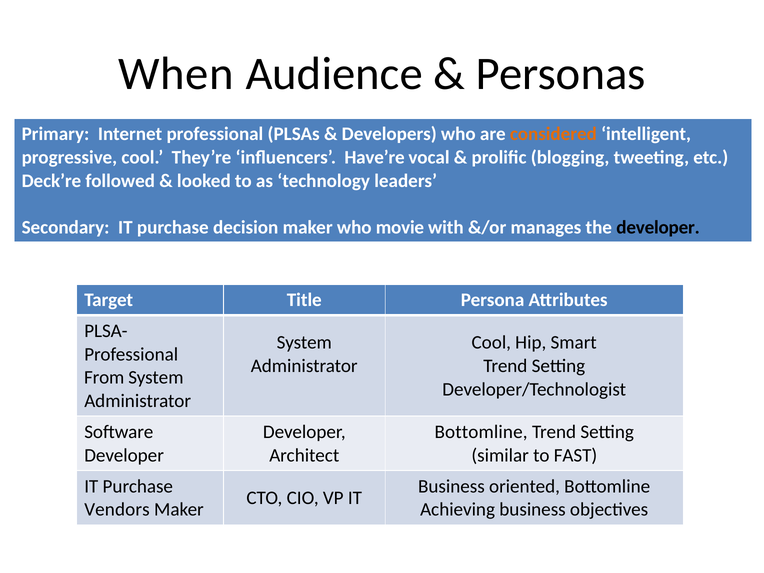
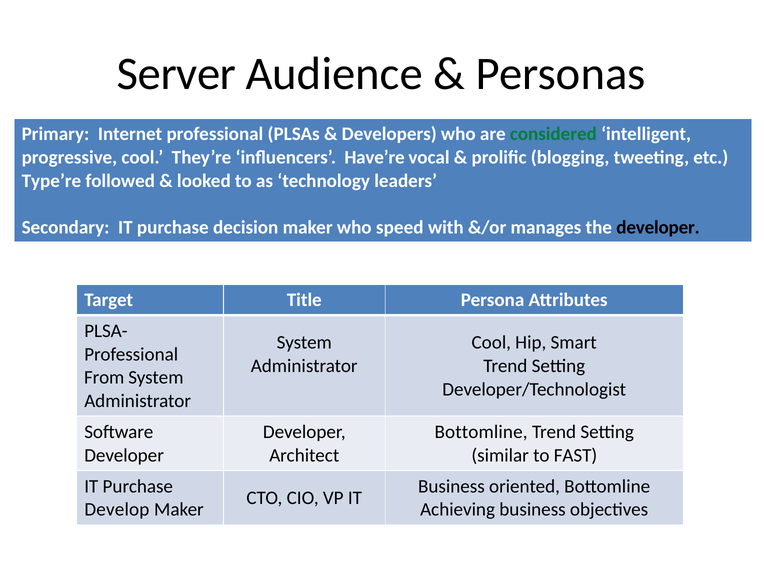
When: When -> Server
considered colour: orange -> green
Deck’re: Deck’re -> Type’re
movie: movie -> speed
Vendors: Vendors -> Develop
